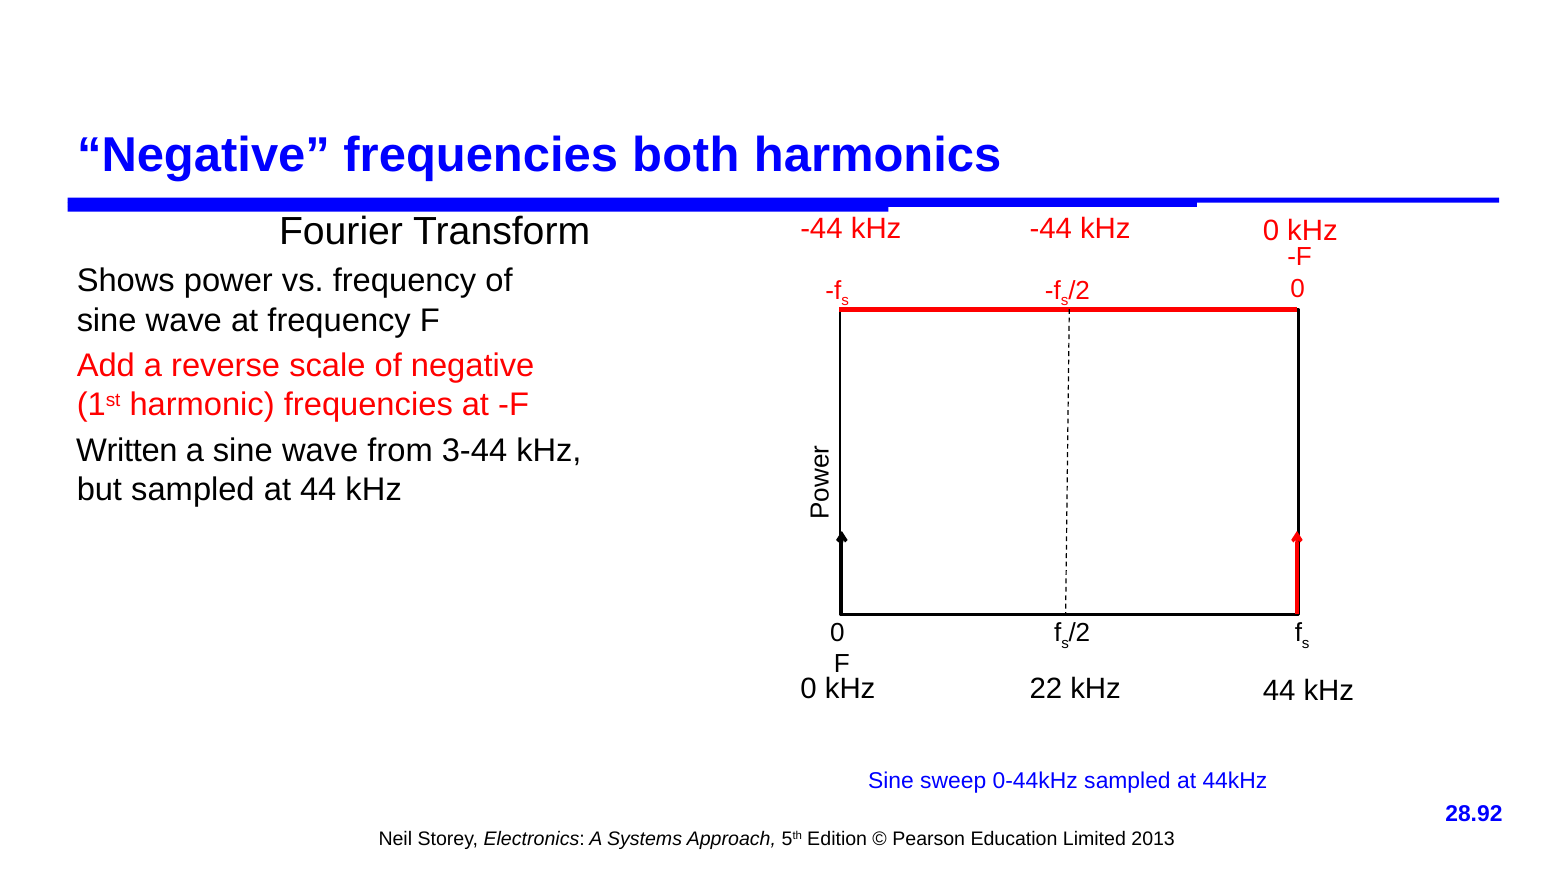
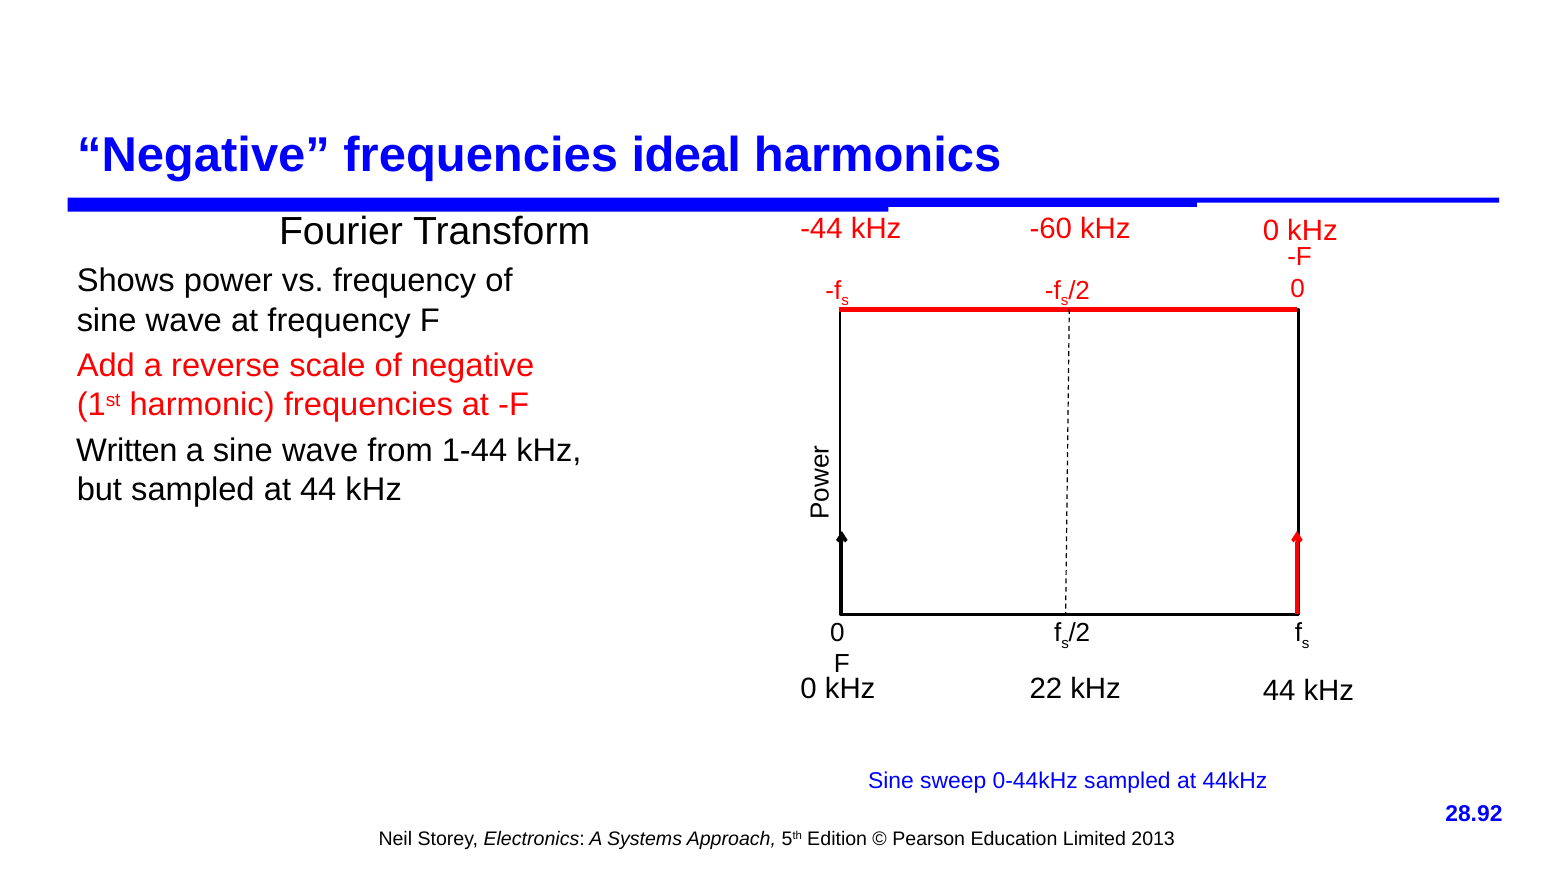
both: both -> ideal
-44 at (1051, 229): -44 -> -60
3-44: 3-44 -> 1-44
